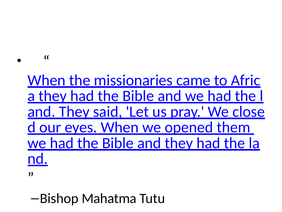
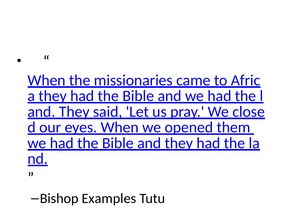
Mahatma: Mahatma -> Examples
